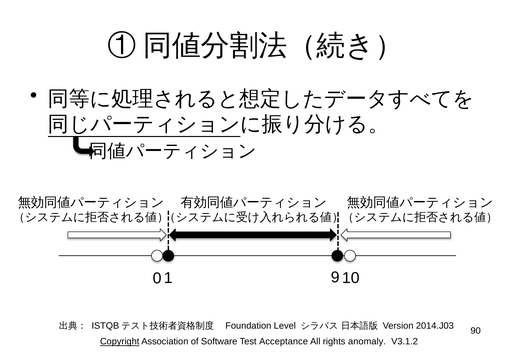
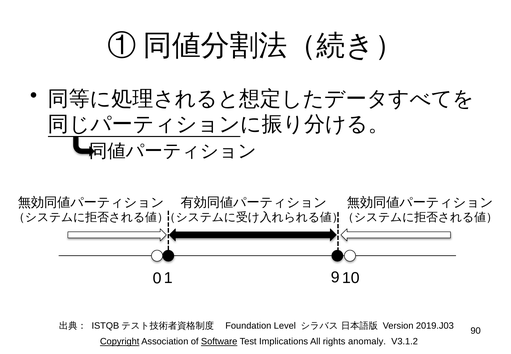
2014.J03: 2014.J03 -> 2019.J03
Software underline: none -> present
Acceptance: Acceptance -> Implications
